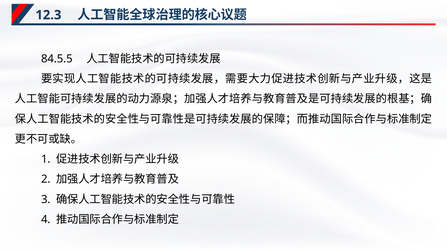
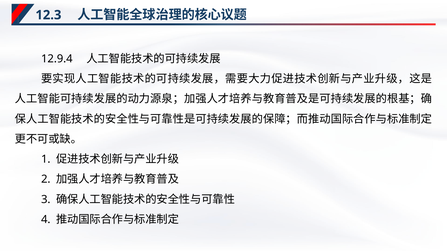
84.5.5: 84.5.5 -> 12.9.4
